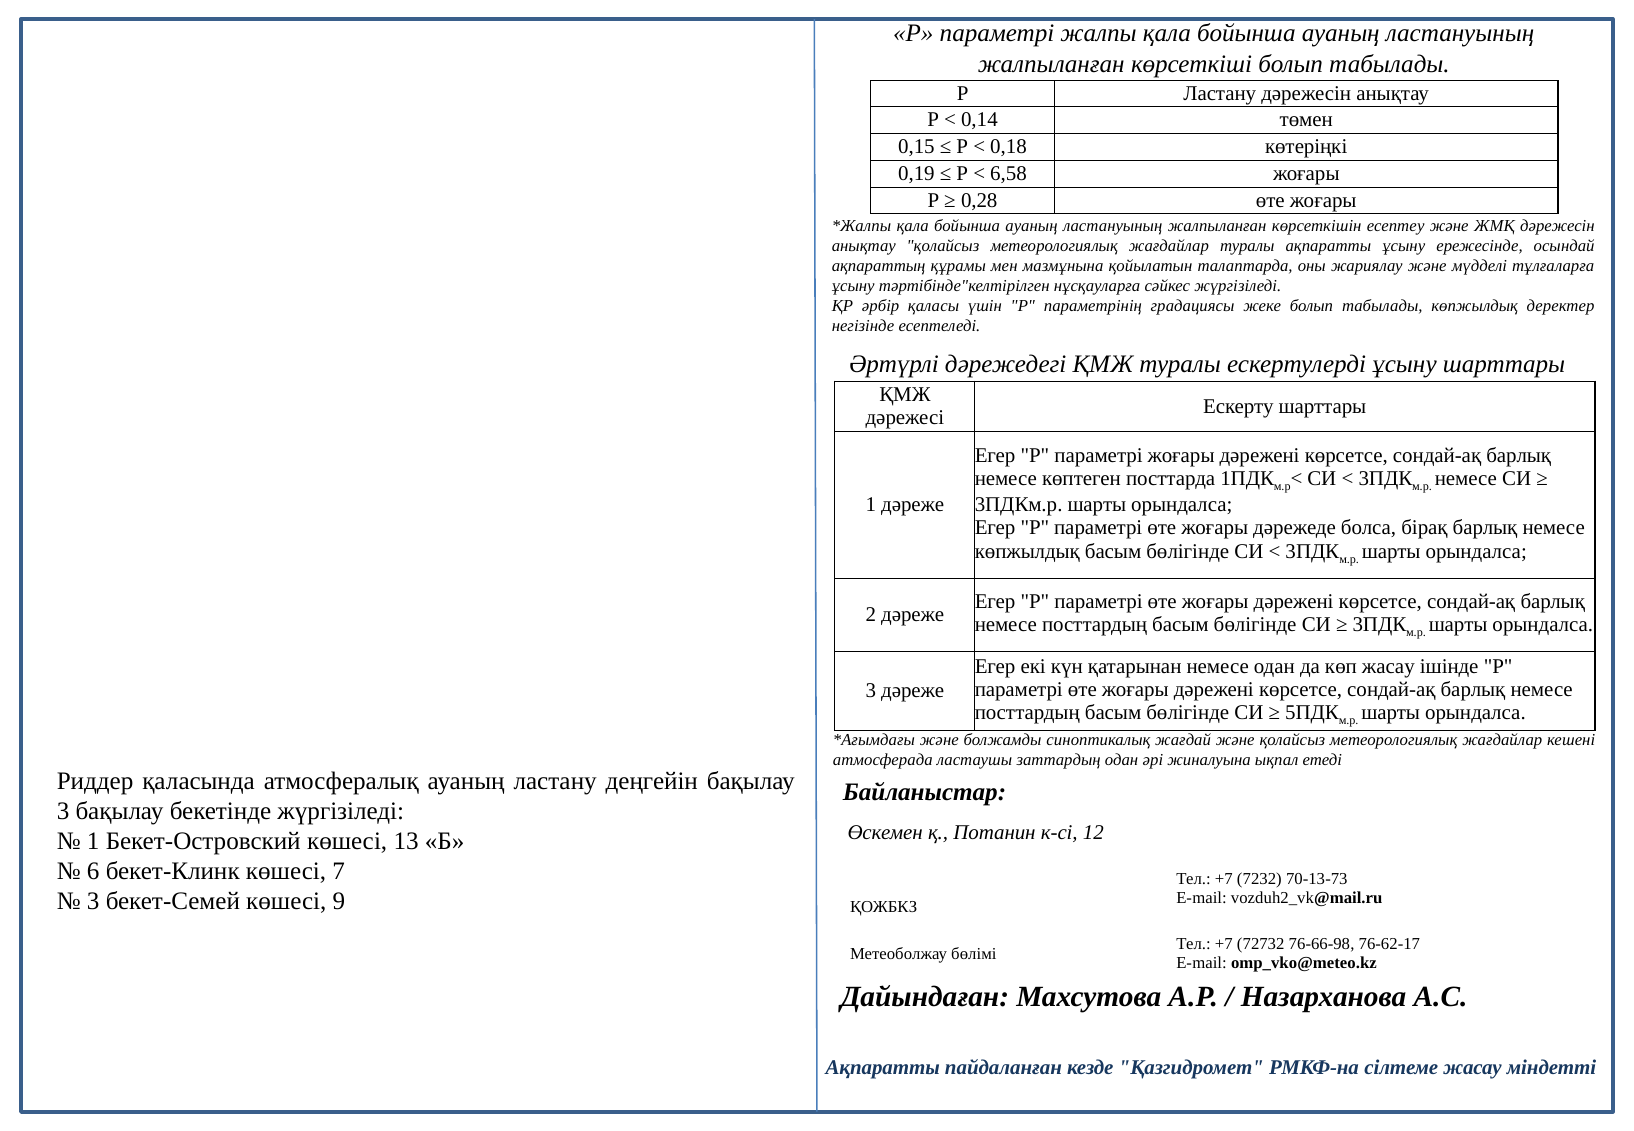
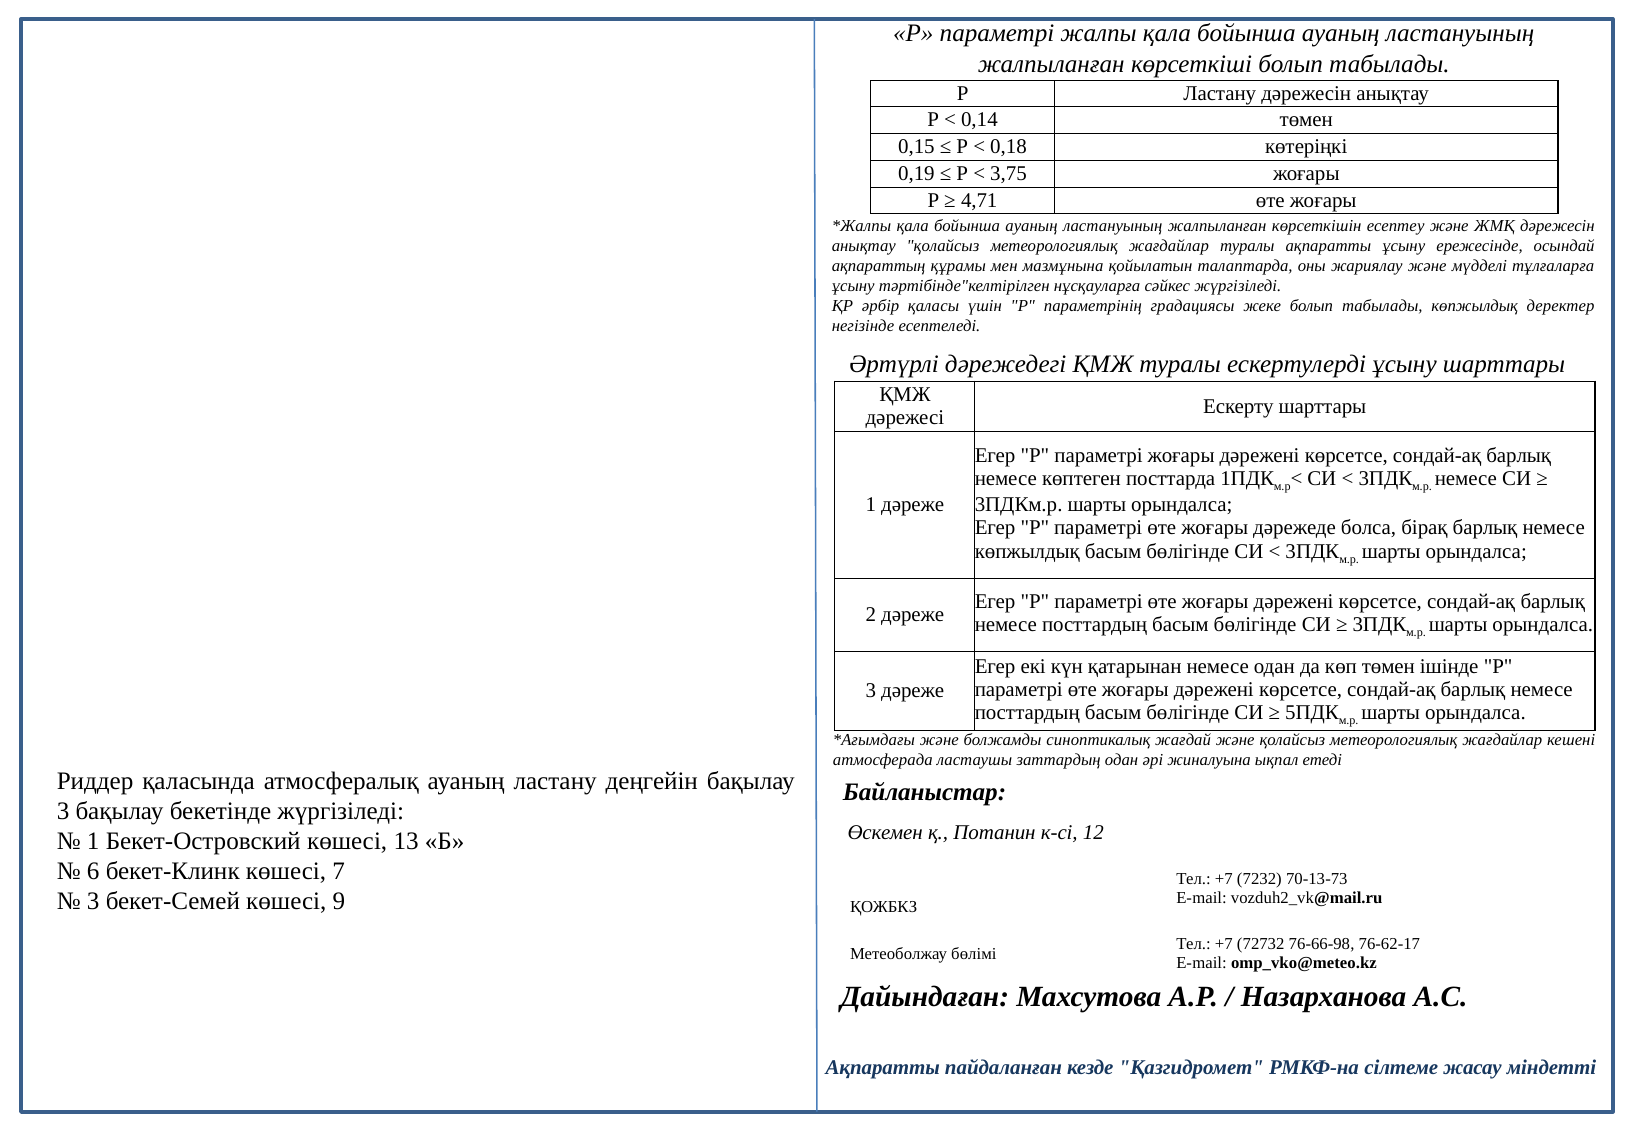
6,58: 6,58 -> 3,75
0,28: 0,28 -> 4,71
көп жасау: жасау -> төмен
